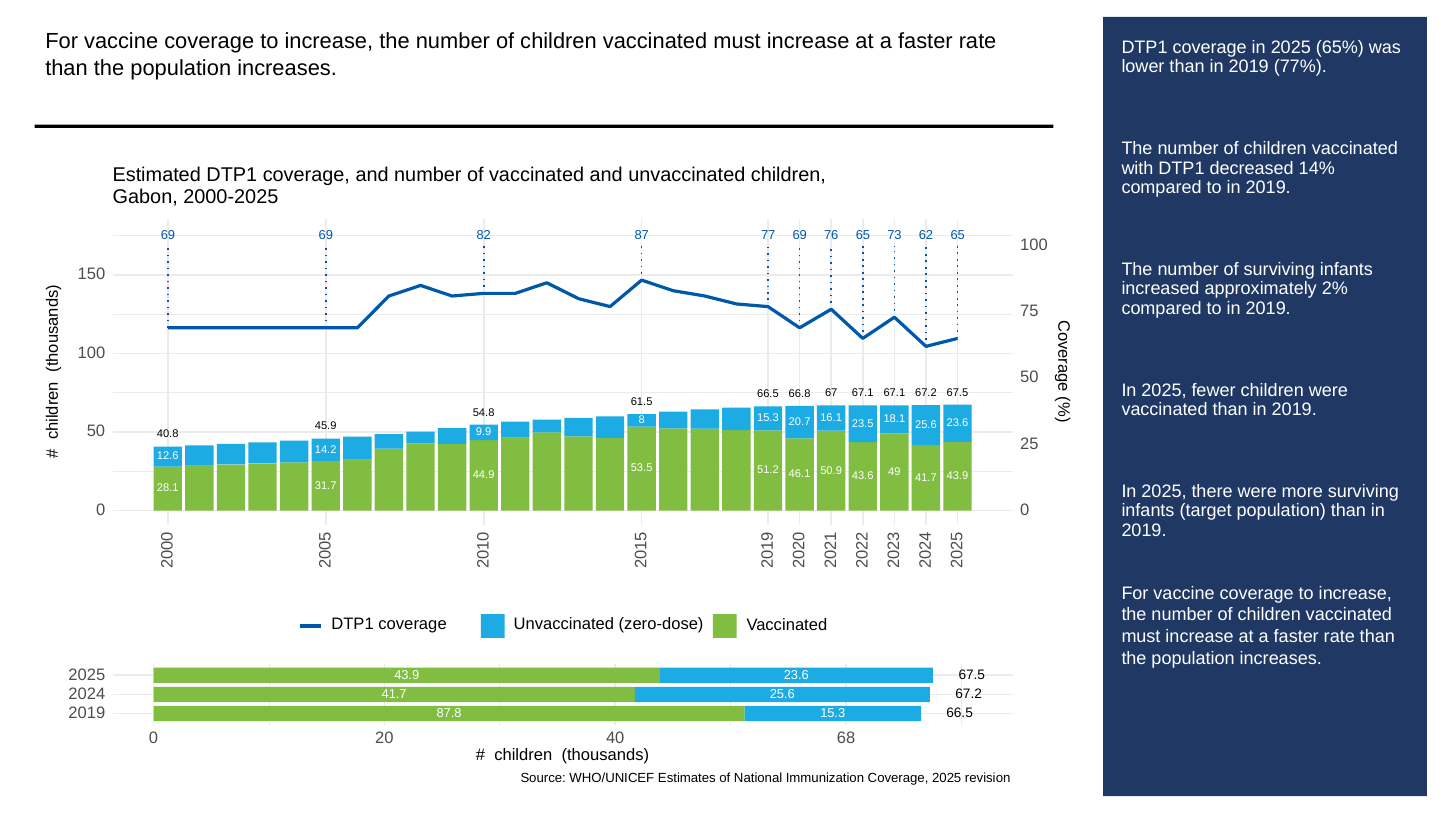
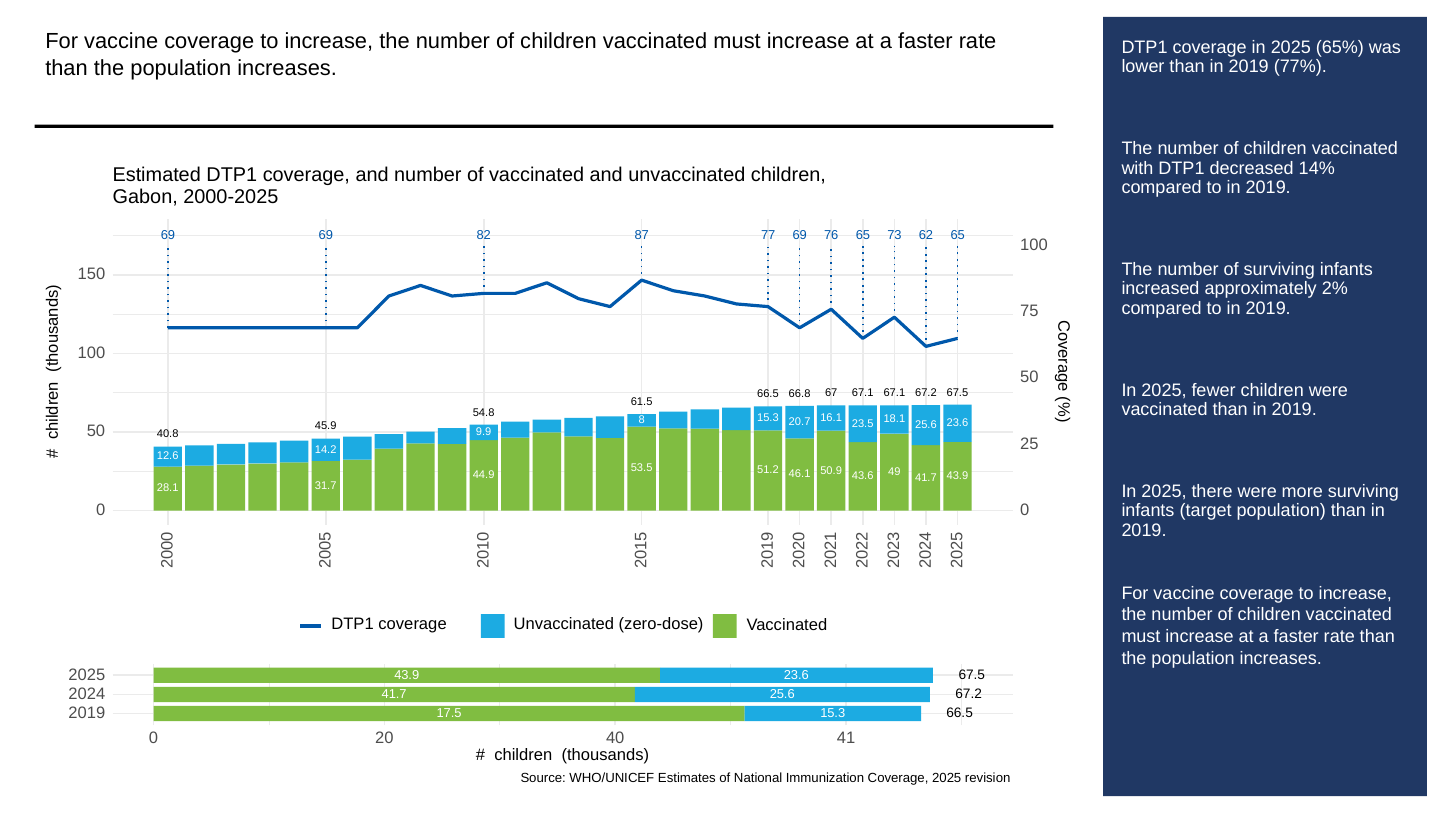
87.8: 87.8 -> 17.5
68: 68 -> 41
